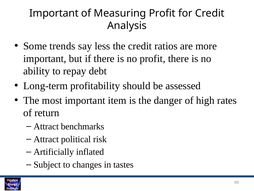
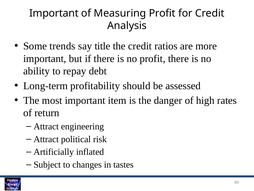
less: less -> title
benchmarks: benchmarks -> engineering
